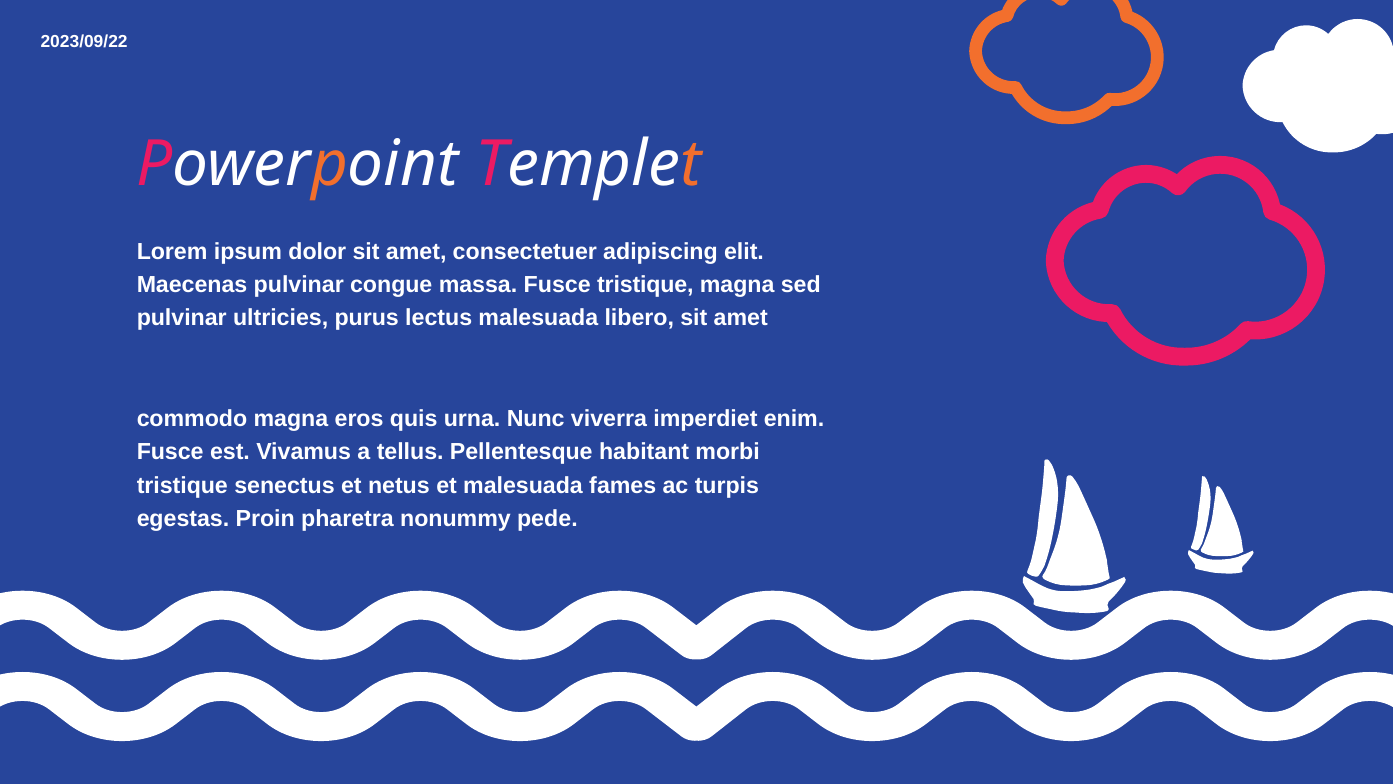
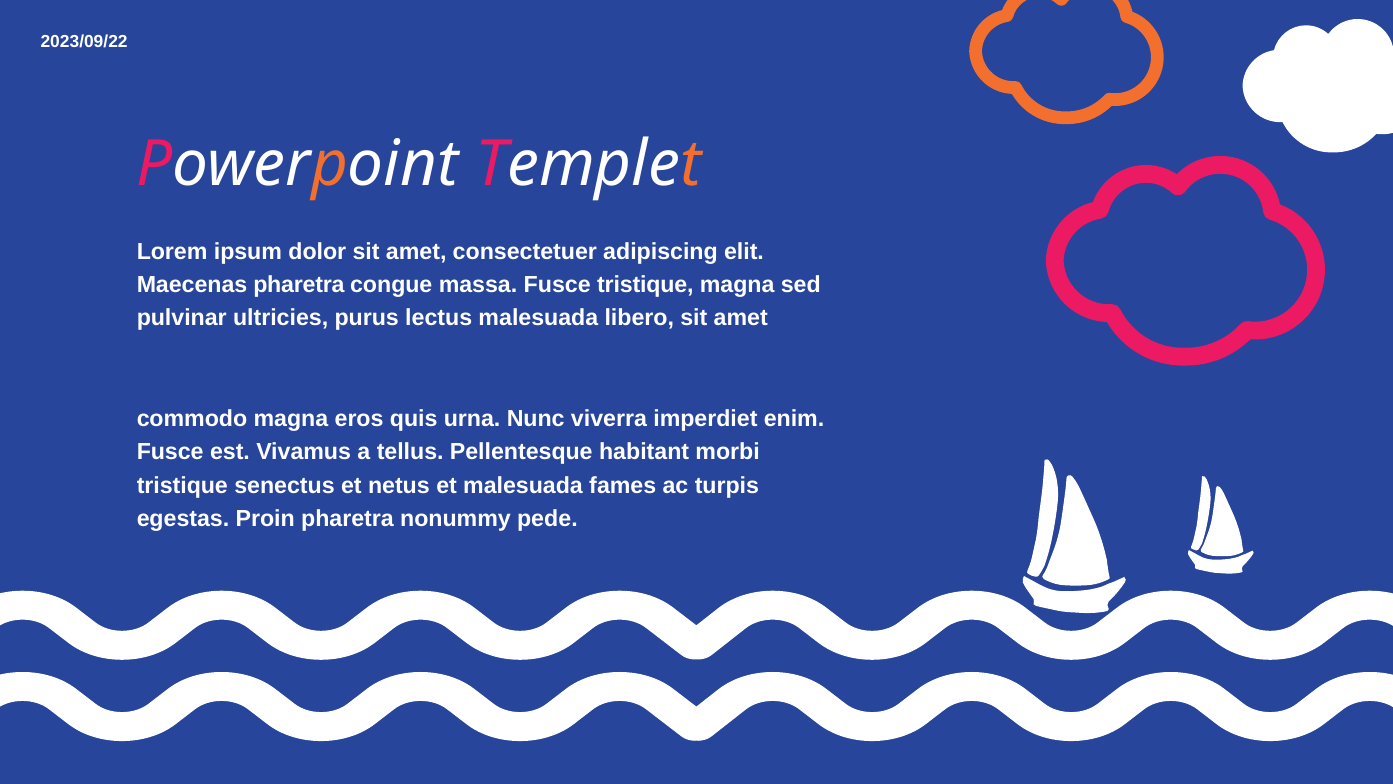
Maecenas pulvinar: pulvinar -> pharetra
